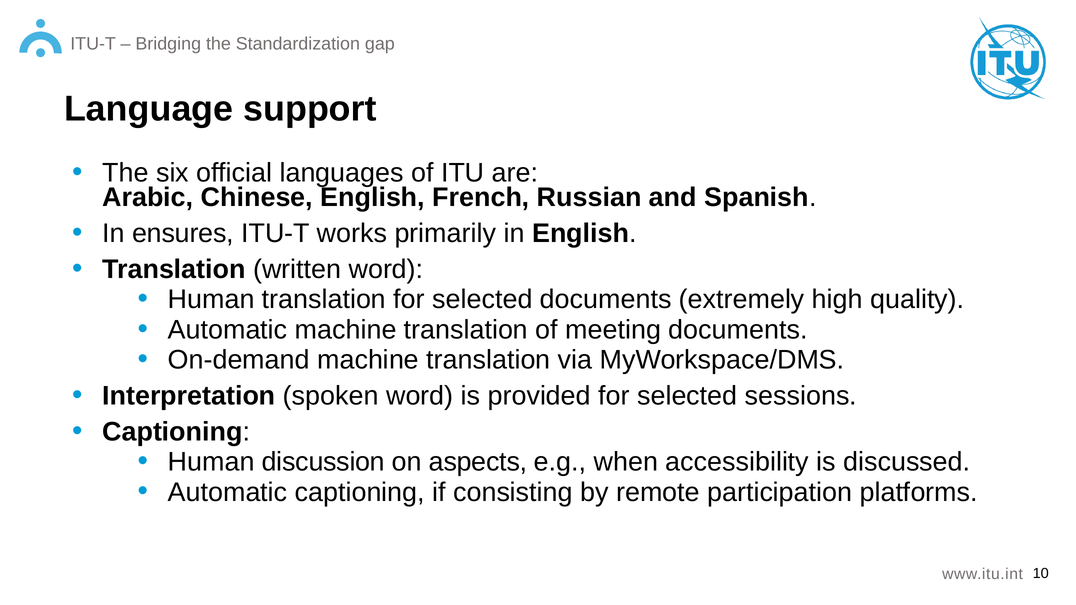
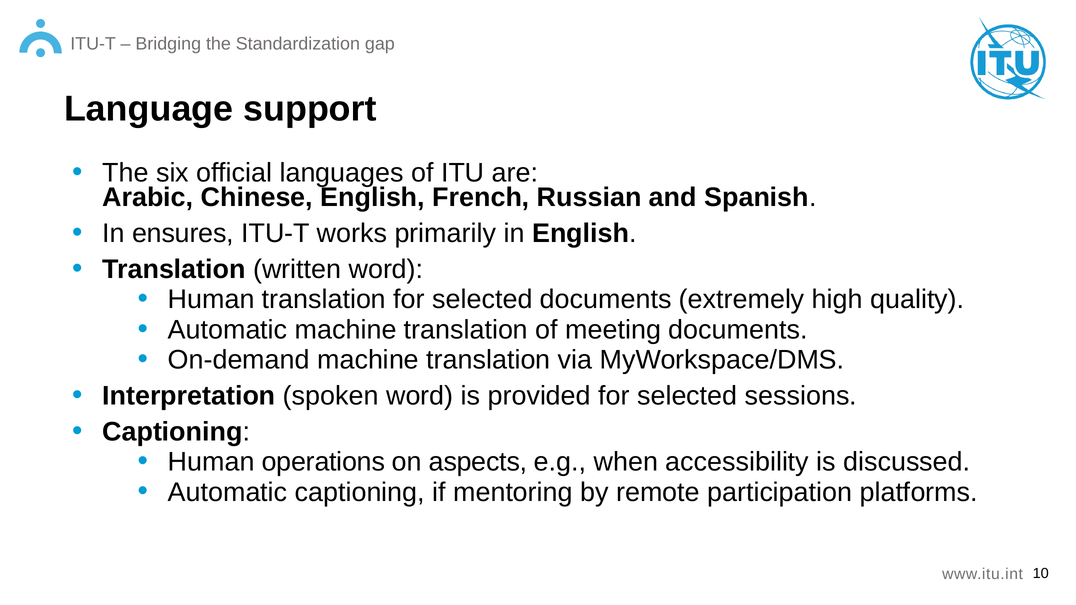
discussion: discussion -> operations
consisting: consisting -> mentoring
